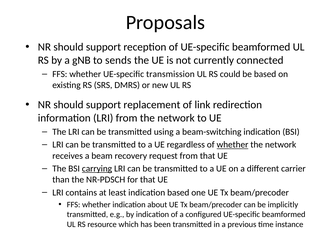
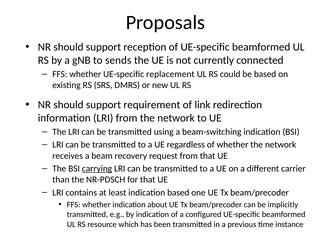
transmission: transmission -> replacement
replacement: replacement -> requirement
whether at (233, 145) underline: present -> none
